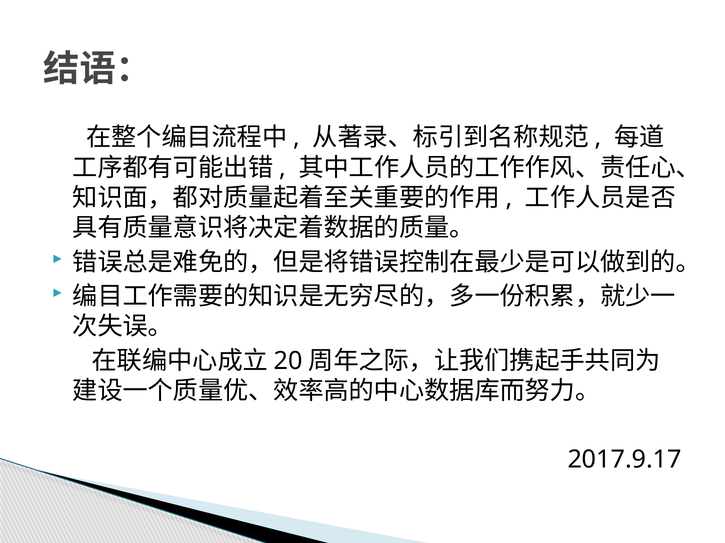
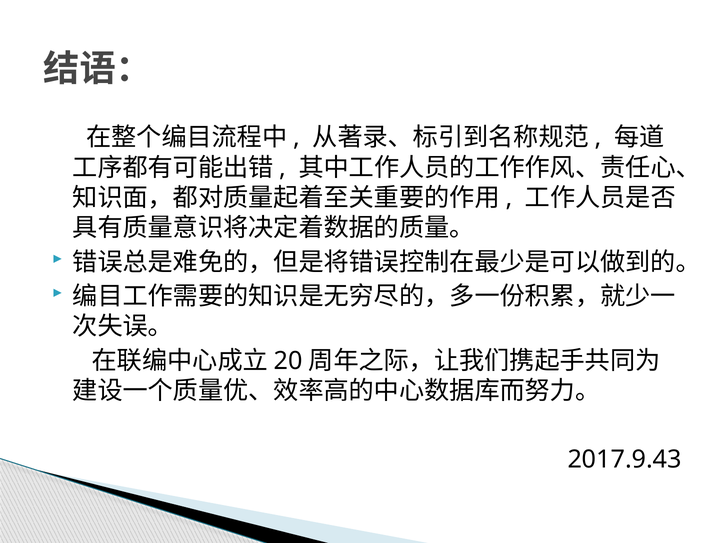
2017.9.17: 2017.9.17 -> 2017.9.43
